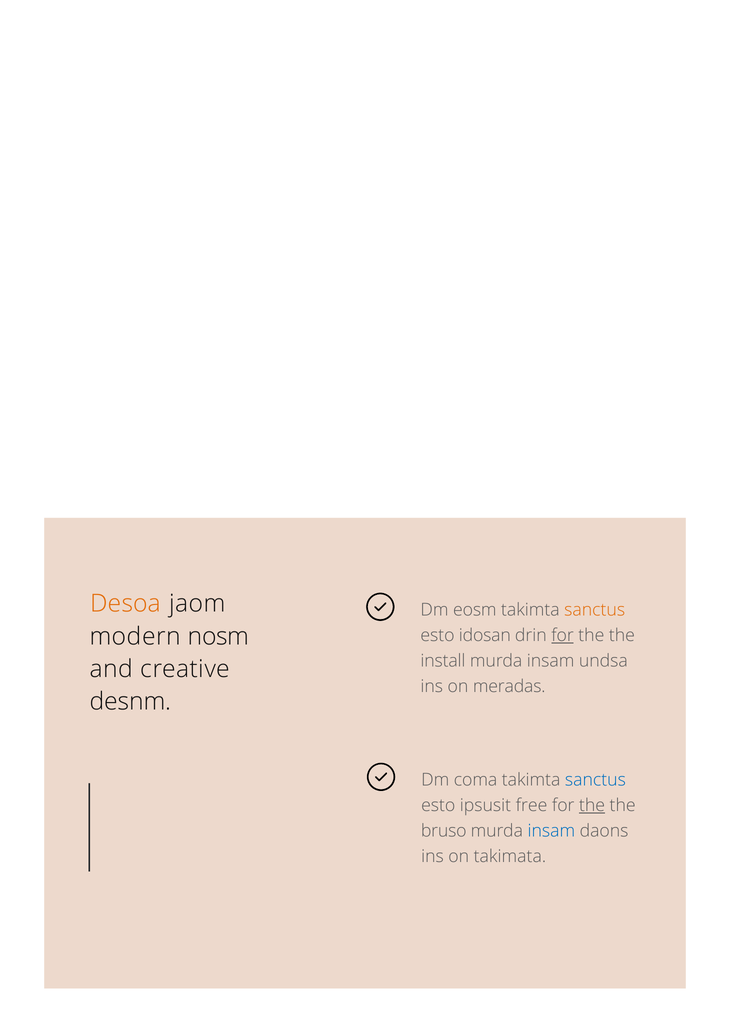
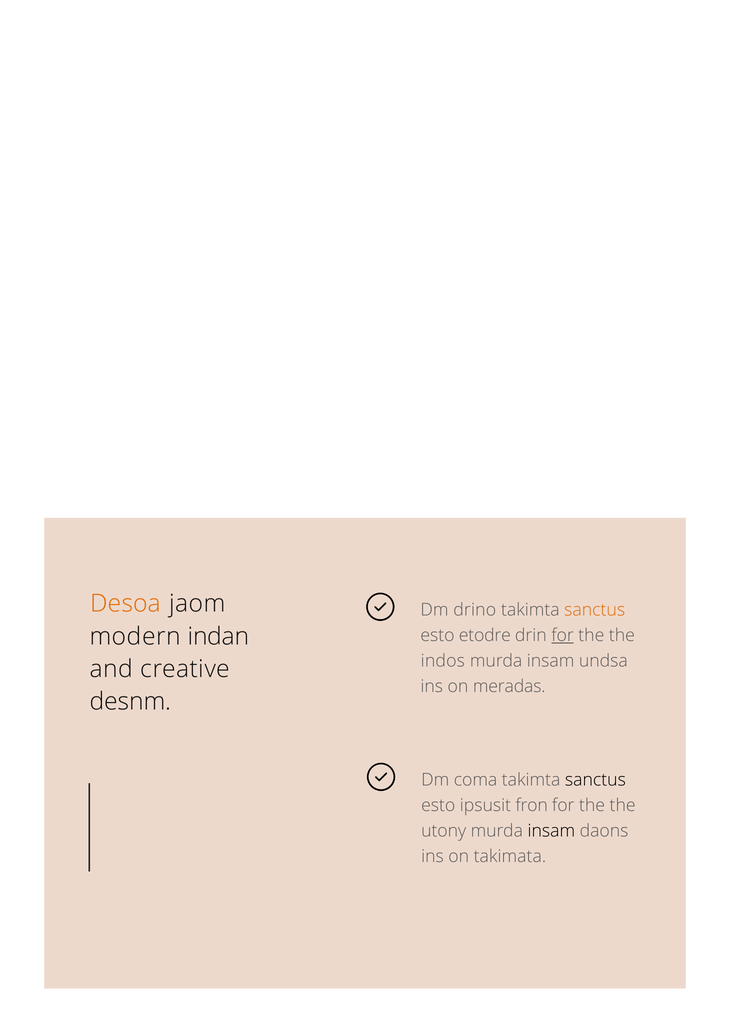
eosm: eosm -> drino
nosm: nosm -> indan
idosan: idosan -> etodre
install: install -> indos
sanctus at (595, 781) colour: blue -> black
free: free -> fron
the at (592, 806) underline: present -> none
bruso: bruso -> utony
insam at (551, 831) colour: blue -> black
